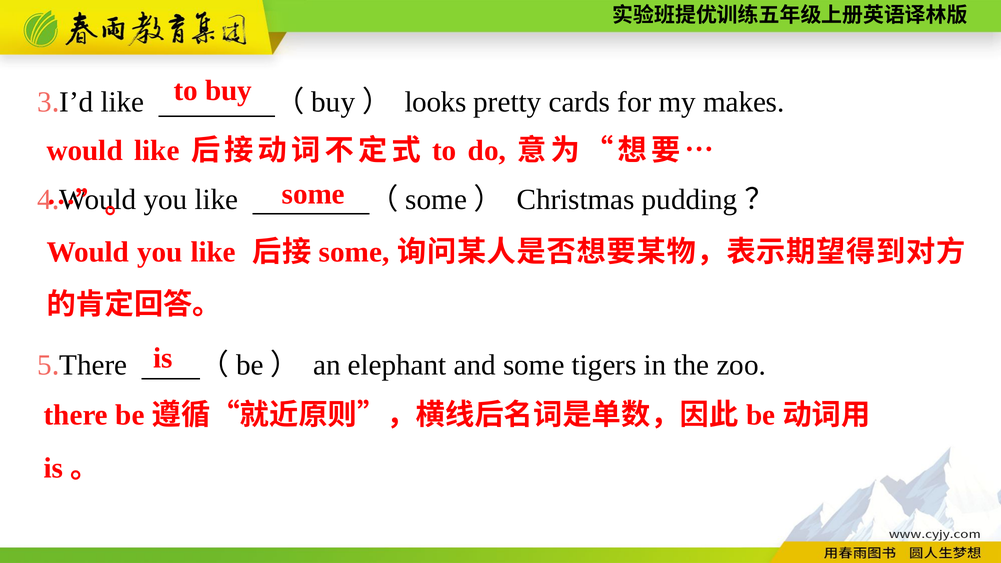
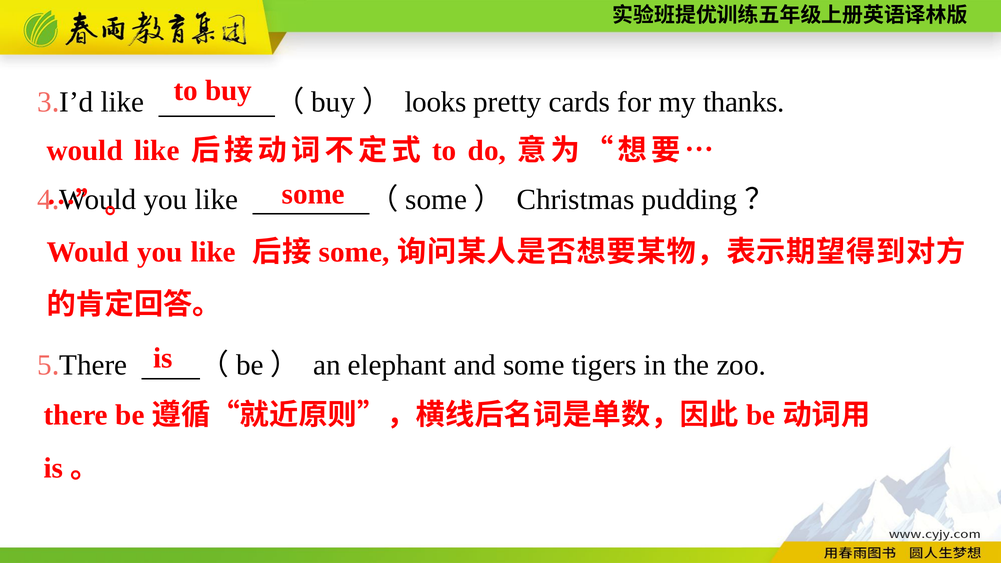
makes: makes -> thanks
